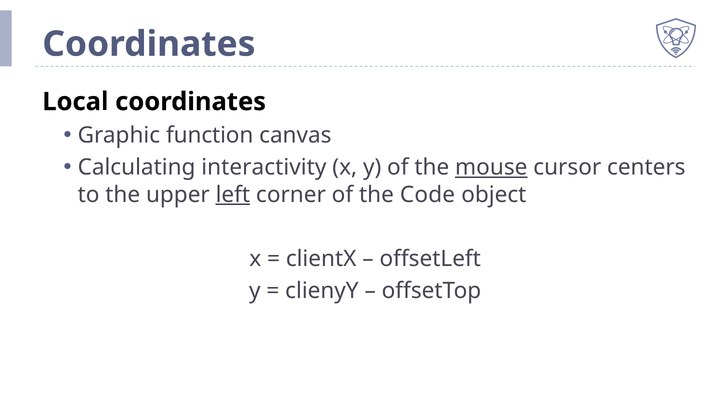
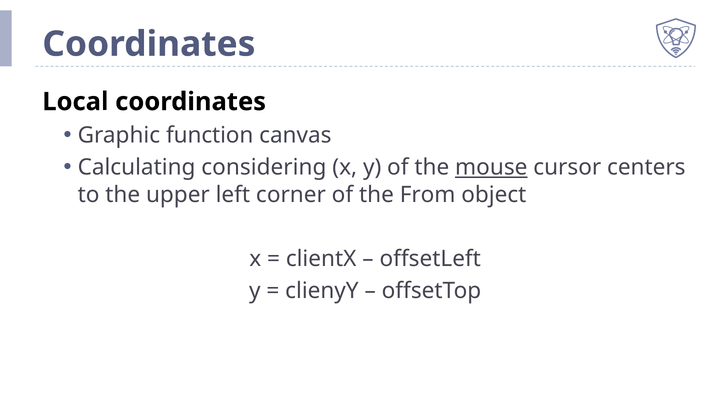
interactivity: interactivity -> considering
left underline: present -> none
Code: Code -> From
